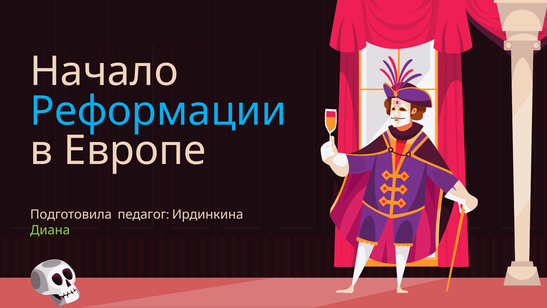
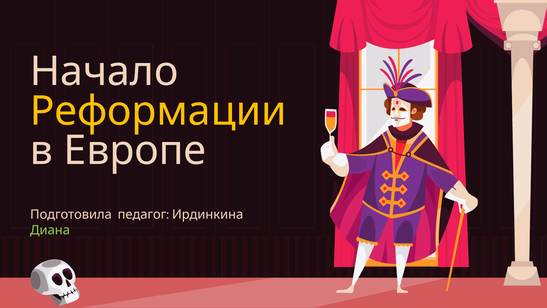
Реформации colour: light blue -> yellow
